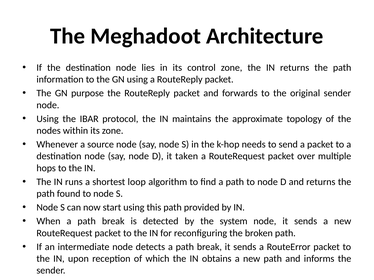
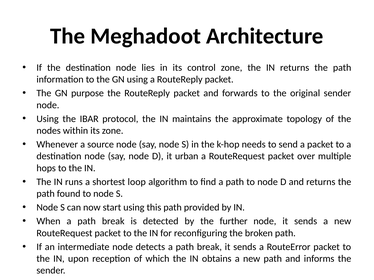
taken: taken -> urban
system: system -> further
